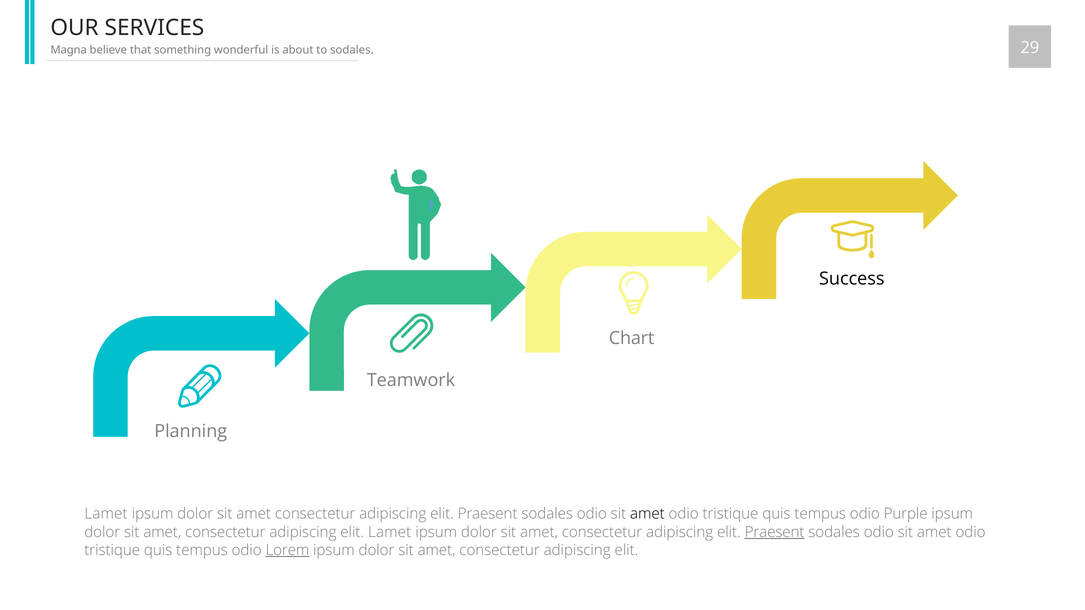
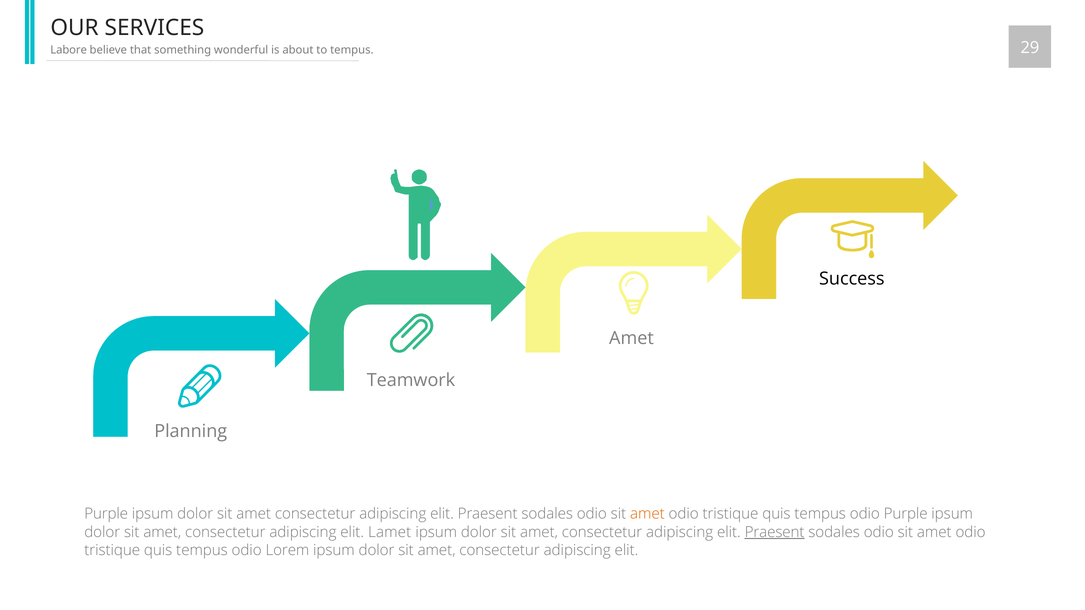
Magna: Magna -> Labore
to sodales: sodales -> tempus
Chart at (632, 338): Chart -> Amet
Lamet at (106, 514): Lamet -> Purple
amet at (647, 514) colour: black -> orange
Lorem underline: present -> none
